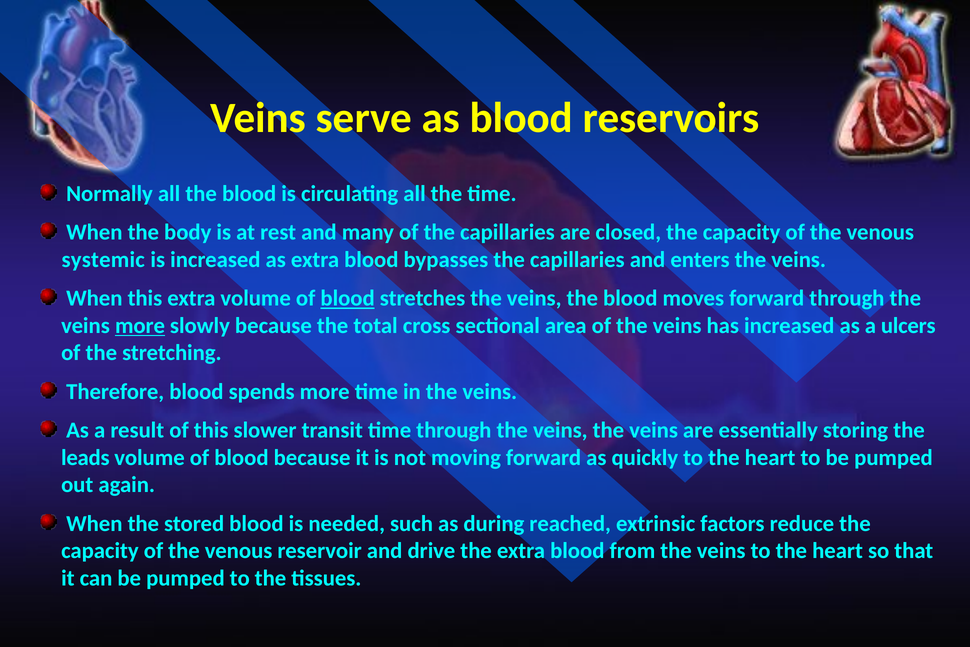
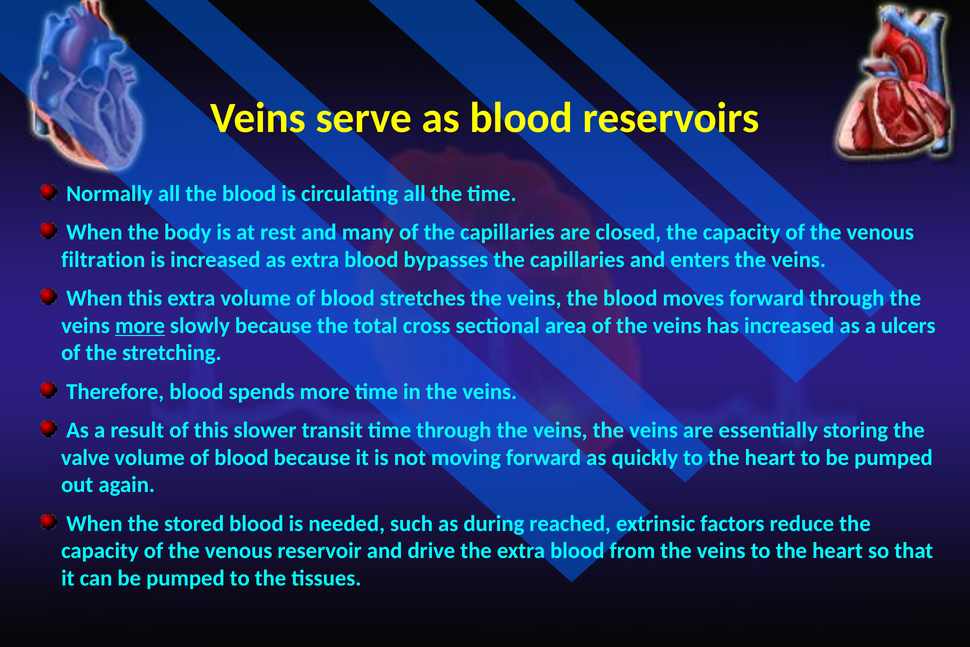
systemic: systemic -> filtration
blood at (348, 298) underline: present -> none
leads: leads -> valve
